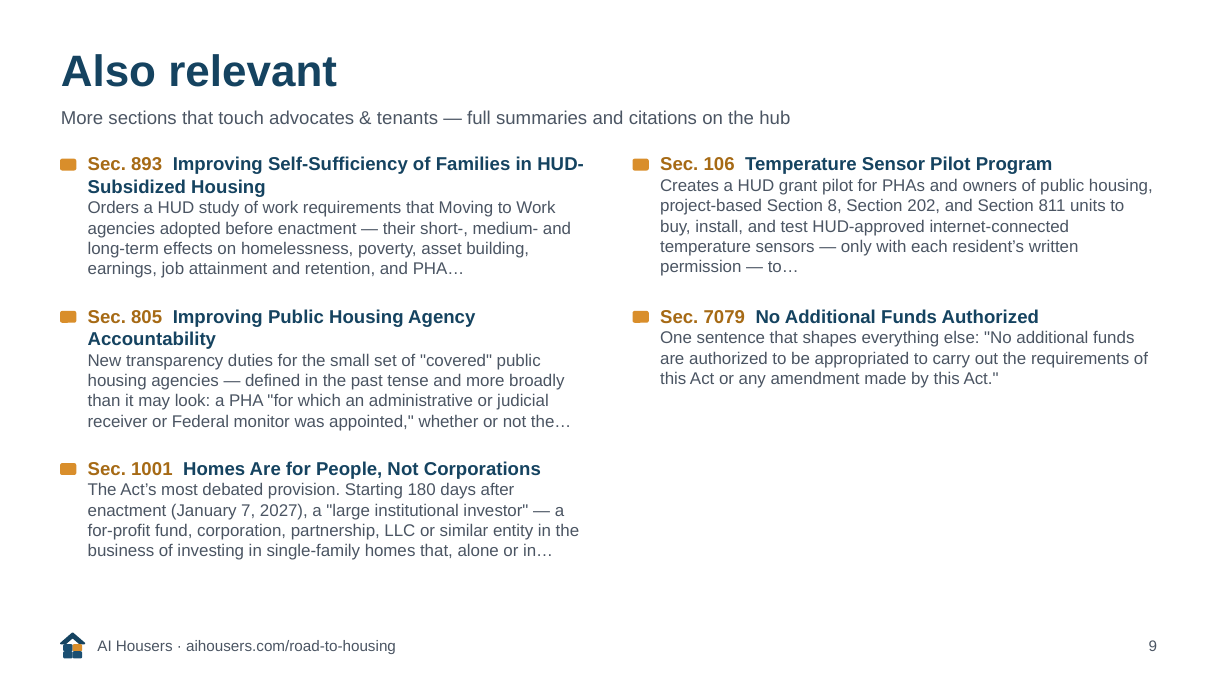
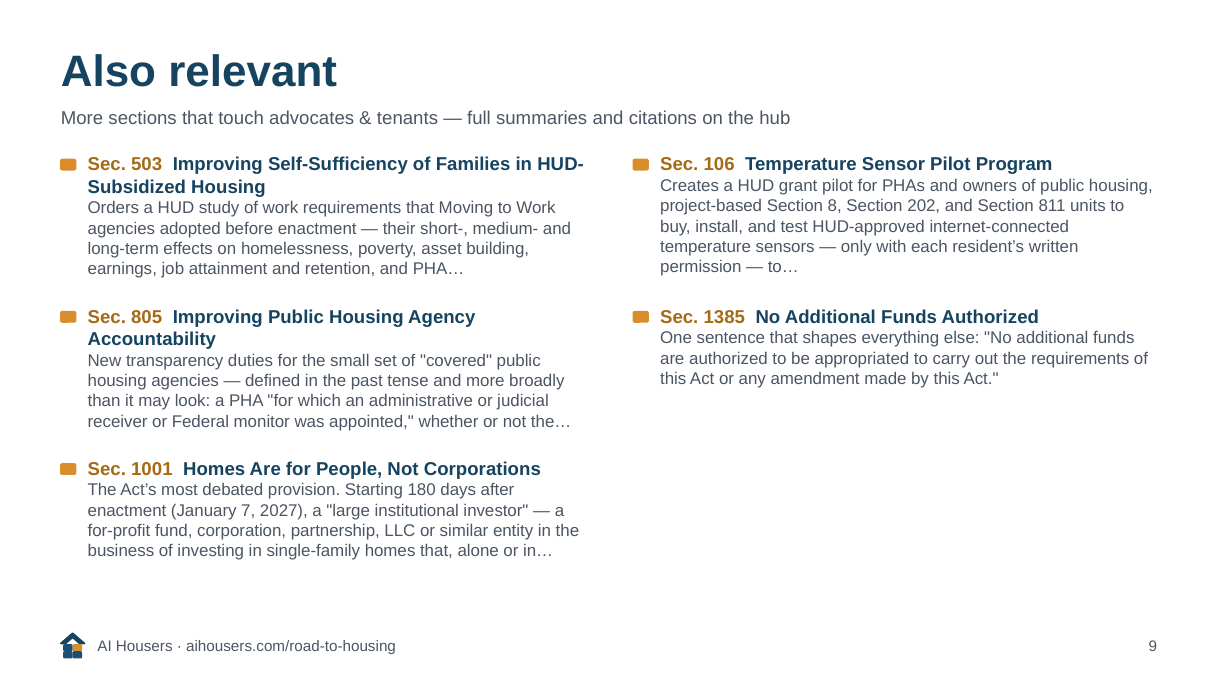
893: 893 -> 503
7079: 7079 -> 1385
